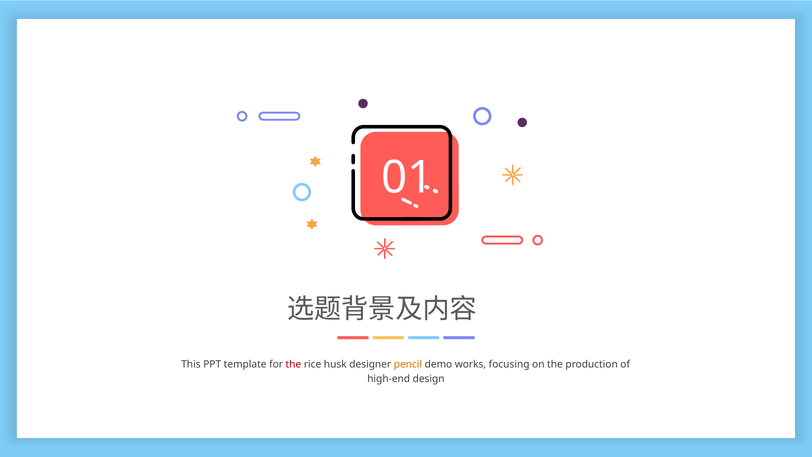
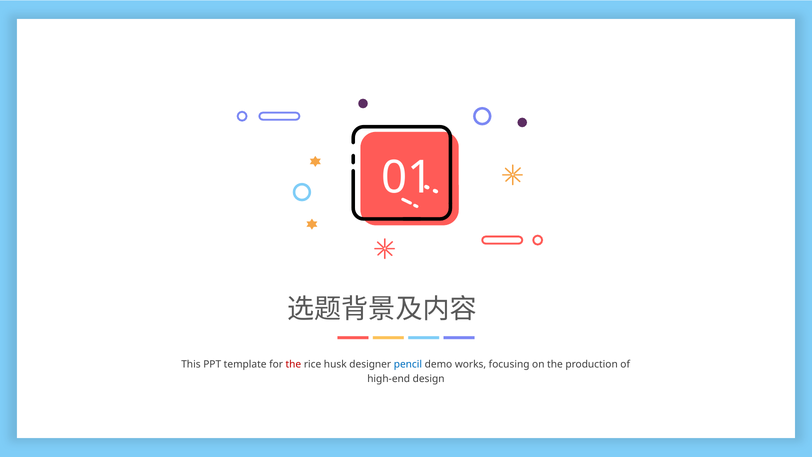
pencil colour: orange -> blue
